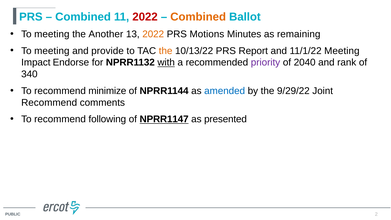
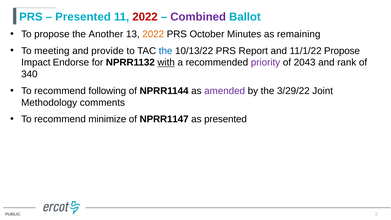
Combined at (83, 17): Combined -> Presented
Combined at (198, 17) colour: orange -> purple
meeting at (52, 34): meeting -> propose
Motions: Motions -> October
the at (166, 51) colour: orange -> blue
11/1/22 Meeting: Meeting -> Propose
2040: 2040 -> 2043
minimize: minimize -> following
amended colour: blue -> purple
9/29/22: 9/29/22 -> 3/29/22
Recommend at (49, 103): Recommend -> Methodology
following: following -> minimize
NPRR1147 underline: present -> none
